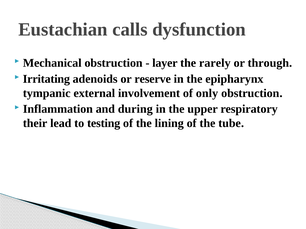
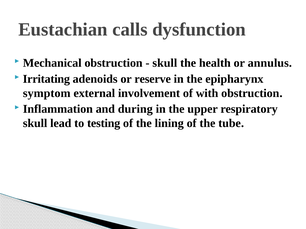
layer at (165, 63): layer -> skull
rarely: rarely -> health
through: through -> annulus
tympanic: tympanic -> symptom
only: only -> with
their at (35, 124): their -> skull
